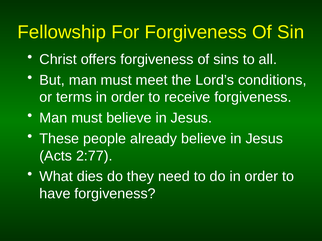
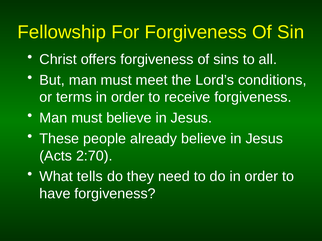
2:77: 2:77 -> 2:70
dies: dies -> tells
